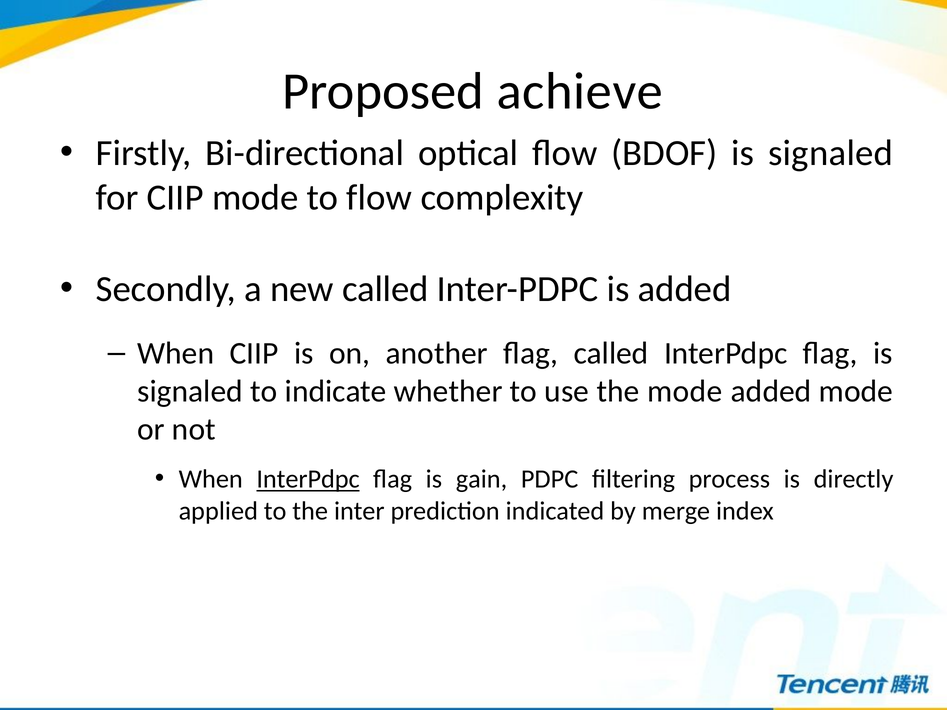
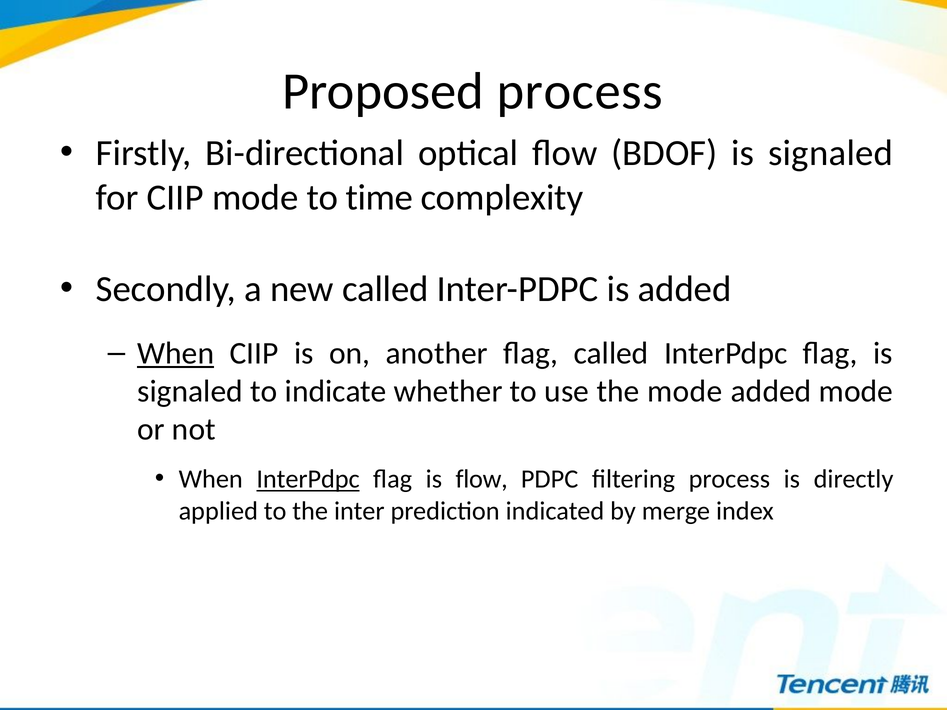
Proposed achieve: achieve -> process
to flow: flow -> time
When at (176, 354) underline: none -> present
is gain: gain -> flow
